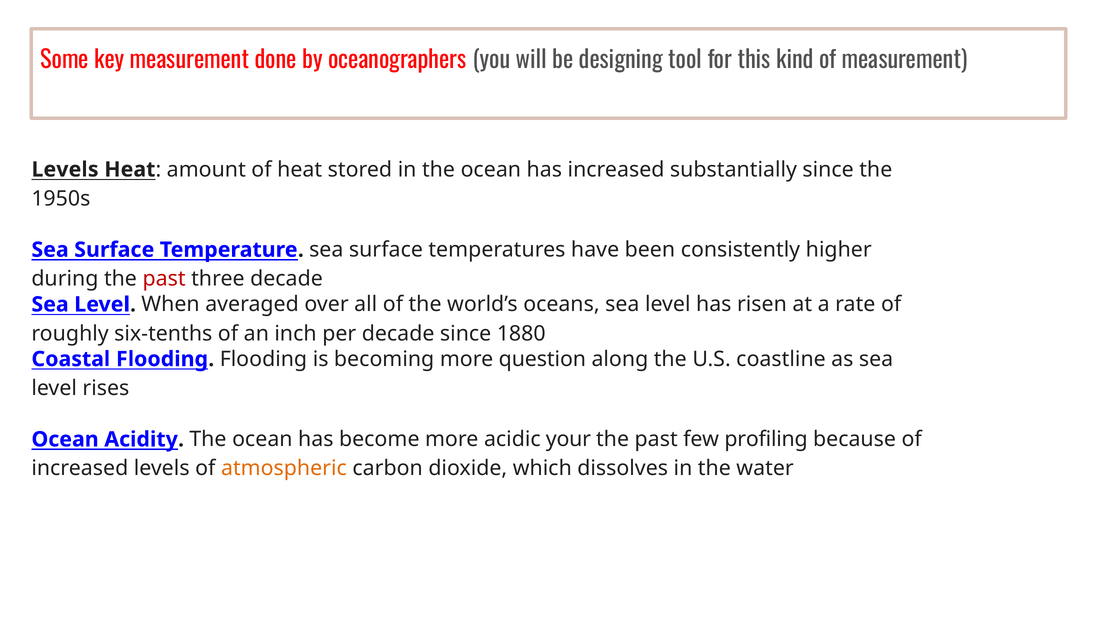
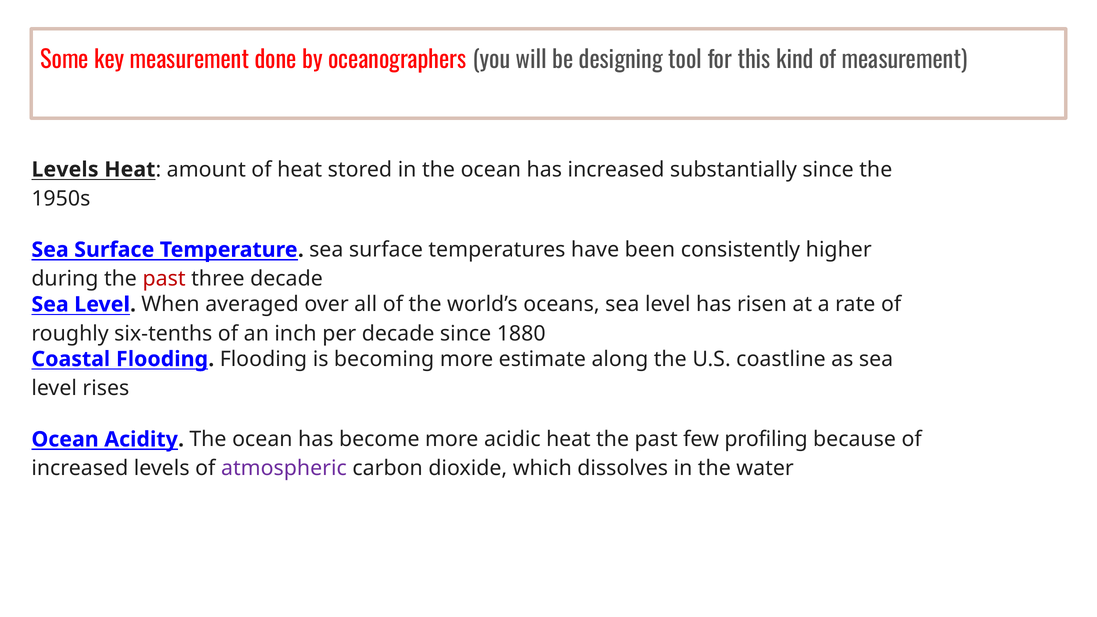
question: question -> estimate
acidic your: your -> heat
atmospheric colour: orange -> purple
